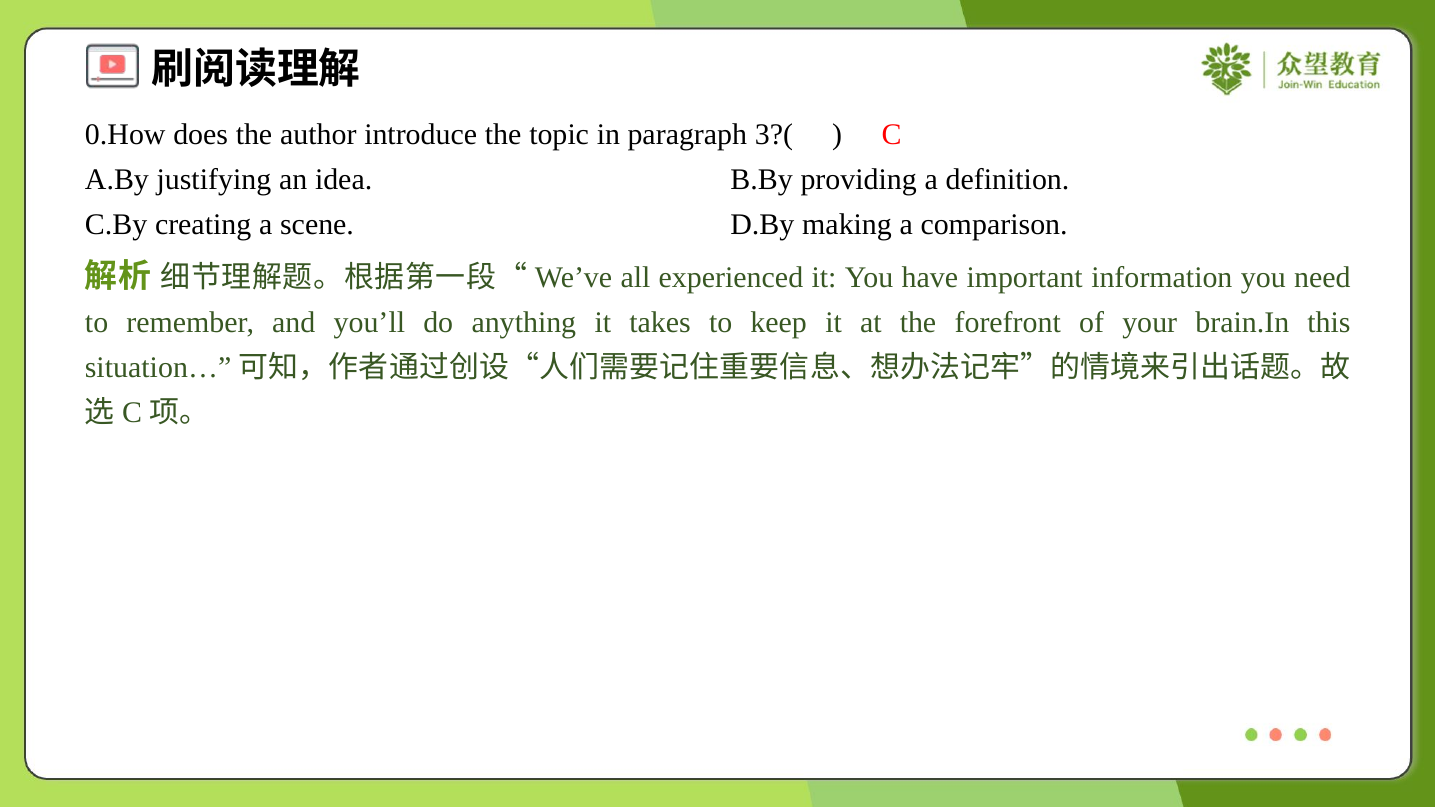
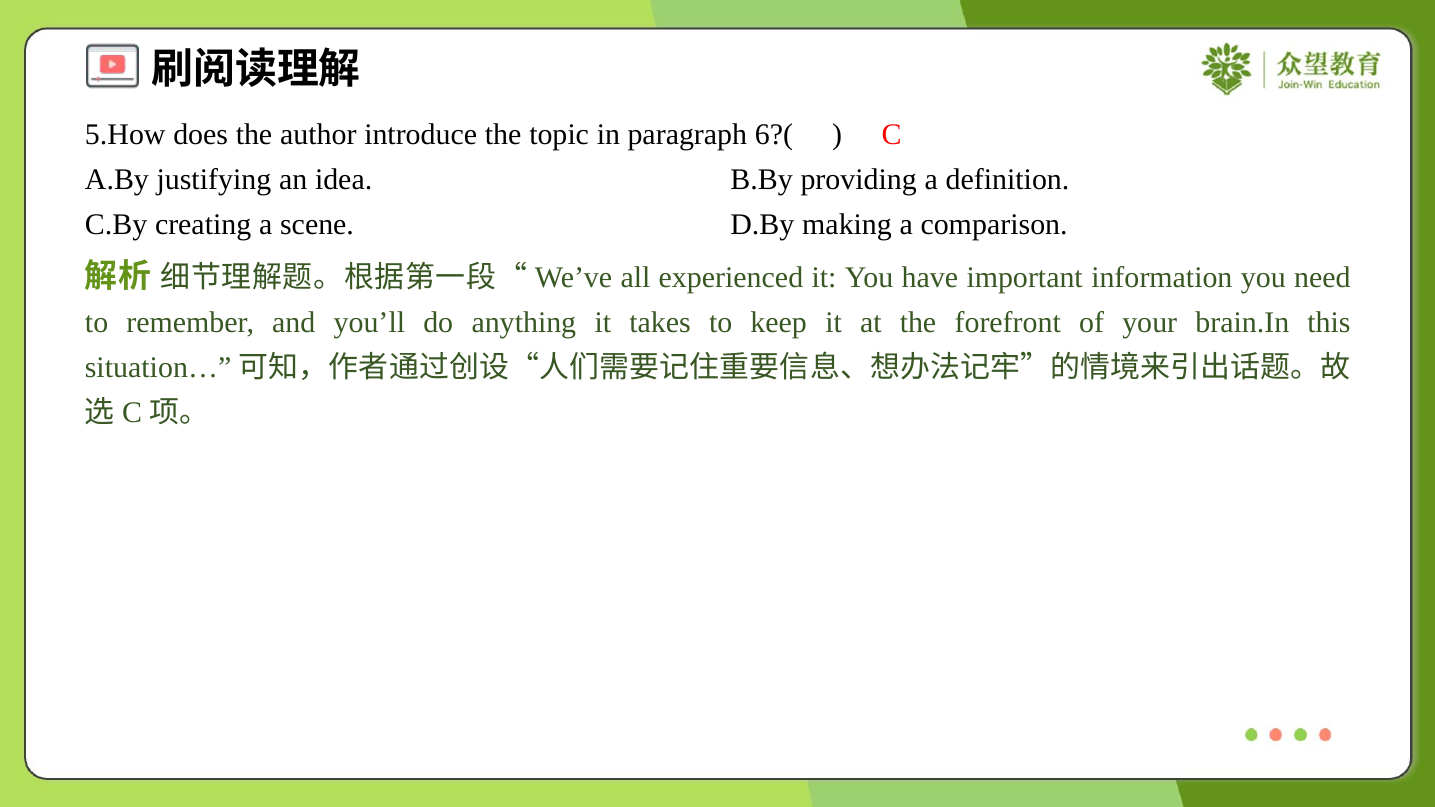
0.How: 0.How -> 5.How
3?(: 3?( -> 6?(
